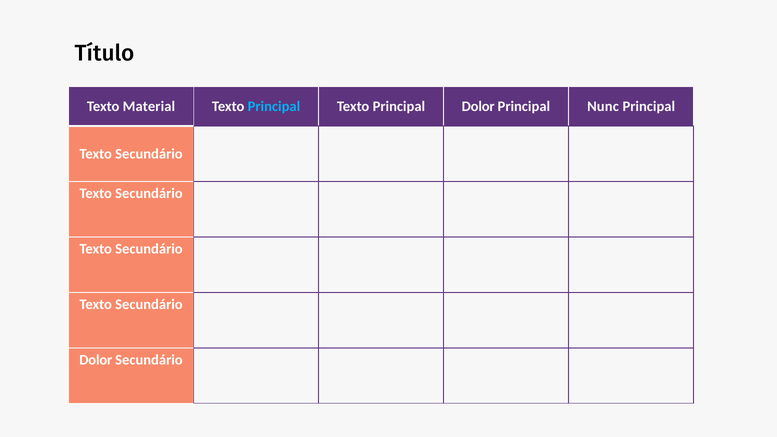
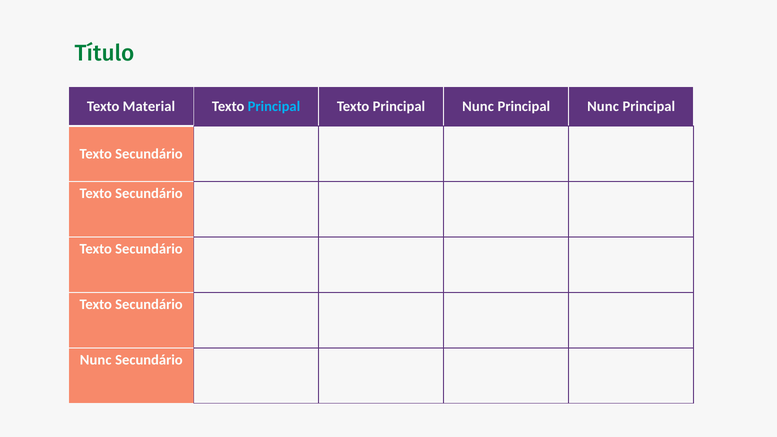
Título colour: black -> green
Texto Principal Dolor: Dolor -> Nunc
Dolor at (96, 360): Dolor -> Nunc
